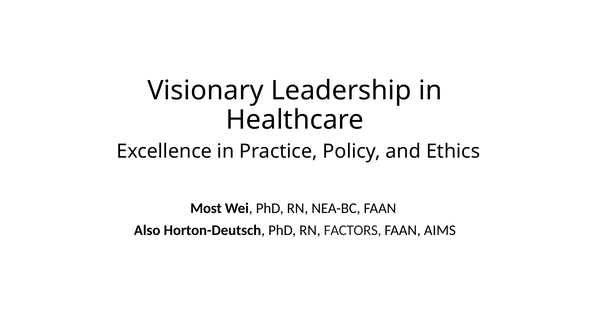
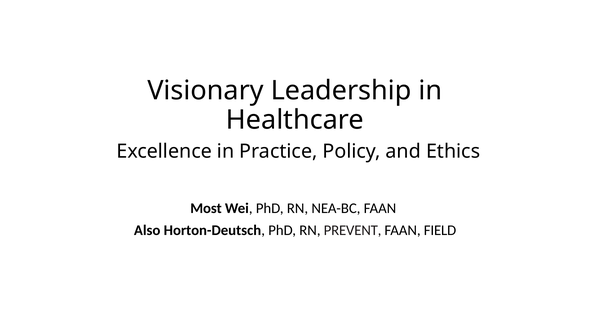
FACTORS: FACTORS -> PREVENT
AIMS: AIMS -> FIELD
